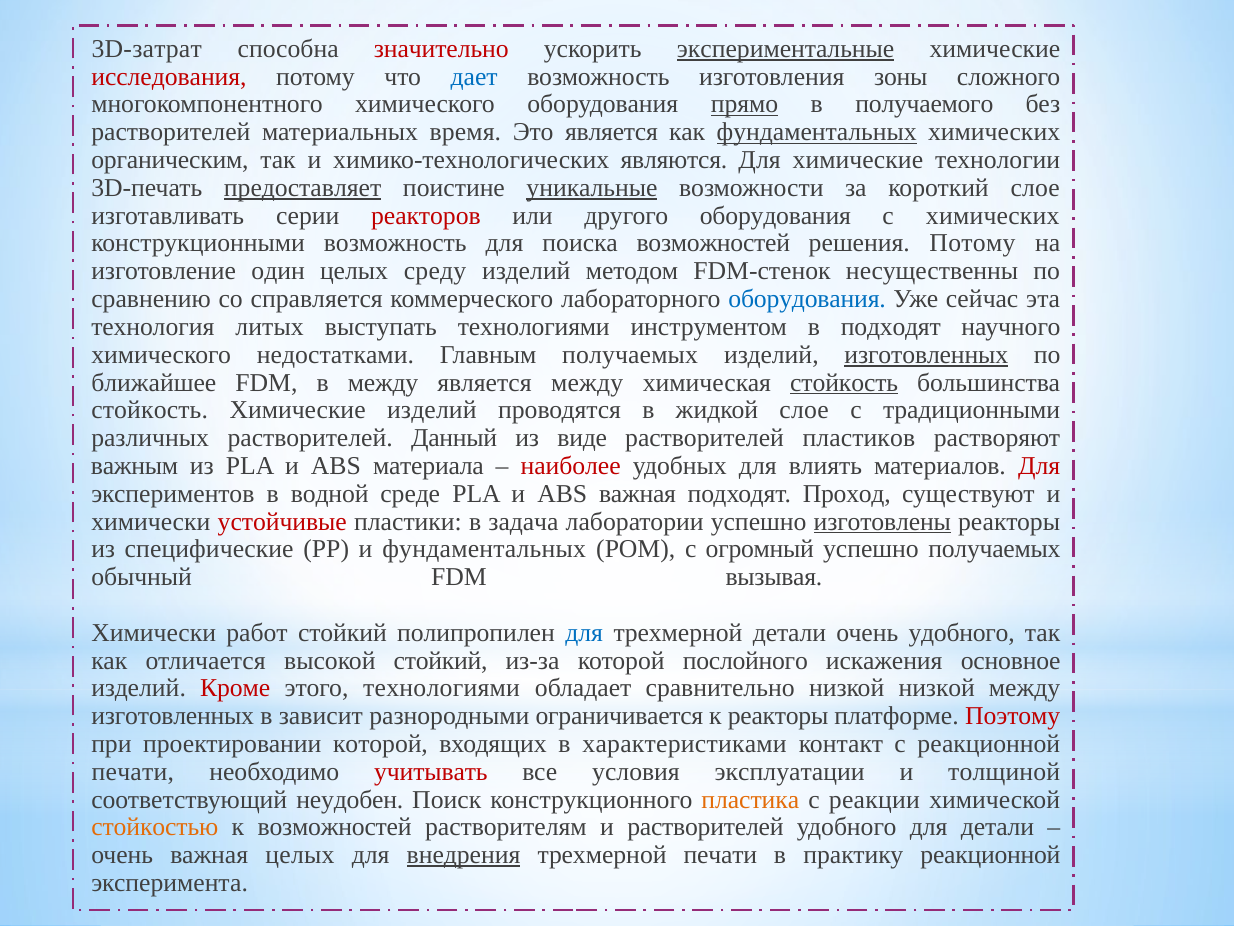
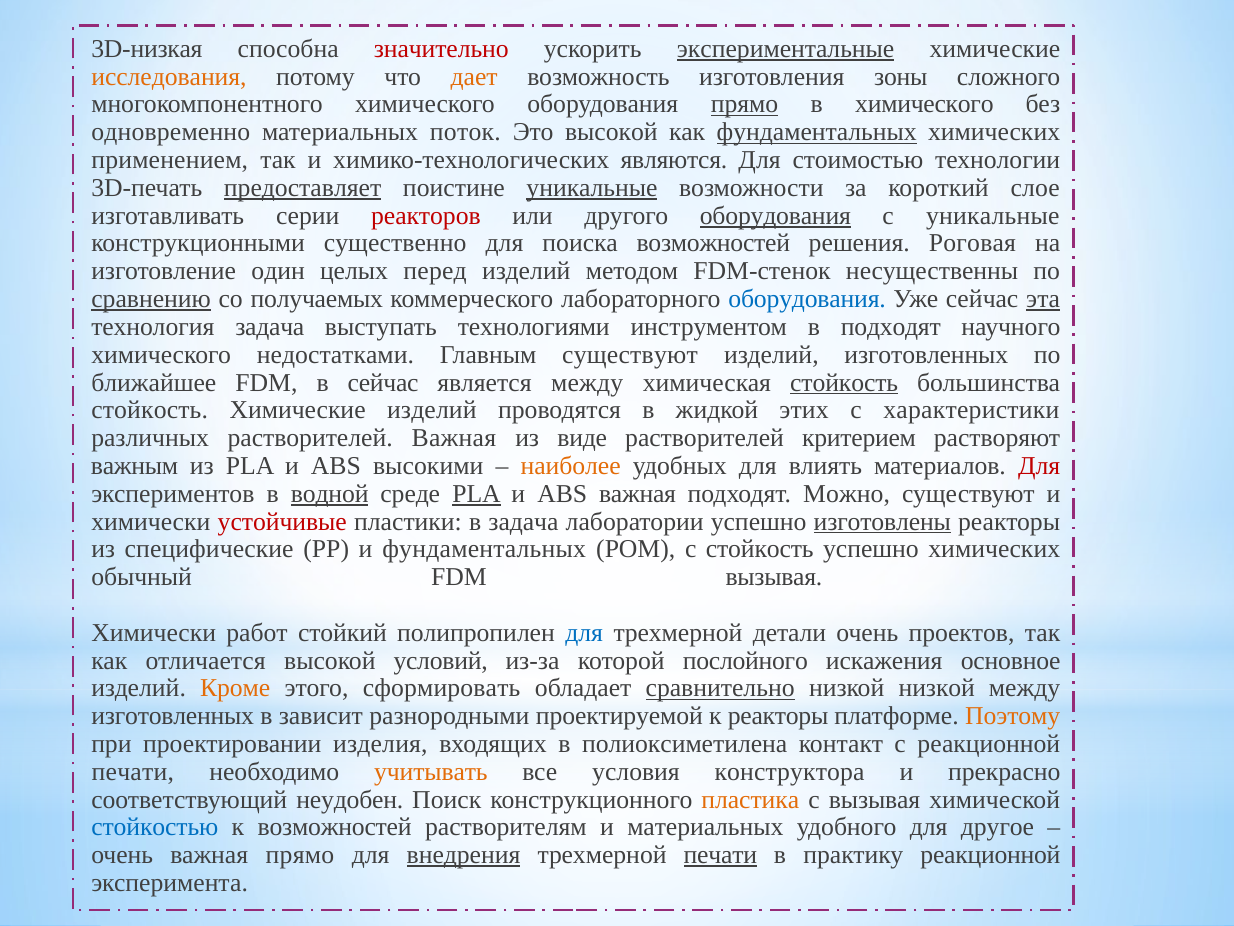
3D-затрат: 3D-затрат -> 3D-низкая
исследования colour: red -> orange
дает colour: blue -> orange
в получаемого: получаемого -> химического
растворителей at (171, 132): растворителей -> одновременно
время: время -> поток
Это является: является -> высокой
органическим: органическим -> применением
Для химические: химические -> стоимостью
оборудования at (775, 216) underline: none -> present
с химических: химических -> уникальные
конструкционными возможность: возможность -> существенно
решения Потому: Потому -> Роговая
среду: среду -> перед
сравнению underline: none -> present
справляется: справляется -> получаемых
эта underline: none -> present
технология литых: литых -> задача
Главным получаемых: получаемых -> существуют
изготовленных at (926, 355) underline: present -> none
в между: между -> сейчас
жидкой слое: слое -> этих
традиционными: традиционными -> характеристики
растворителей Данный: Данный -> Важная
пластиков: пластиков -> критерием
материала: материала -> высокими
наиболее colour: red -> orange
водной underline: none -> present
PLA at (477, 493) underline: none -> present
Проход: Проход -> Можно
с огромный: огромный -> стойкость
успешно получаемых: получаемых -> химических
очень удобного: удобного -> проектов
высокой стойкий: стойкий -> условий
Кроме colour: red -> orange
этого технологиями: технологиями -> сформировать
сравнительно underline: none -> present
ограничивается: ограничивается -> проектируемой
Поэтому colour: red -> orange
проектировании которой: которой -> изделия
характеристиками: характеристиками -> полиоксиметилена
учитывать colour: red -> orange
эксплуатации: эксплуатации -> конструктора
толщиной: толщиной -> прекрасно
с реакции: реакции -> вызывая
стойкостью colour: orange -> blue
и растворителей: растворителей -> материальных
для детали: детали -> другое
важная целых: целых -> прямо
печати at (720, 855) underline: none -> present
